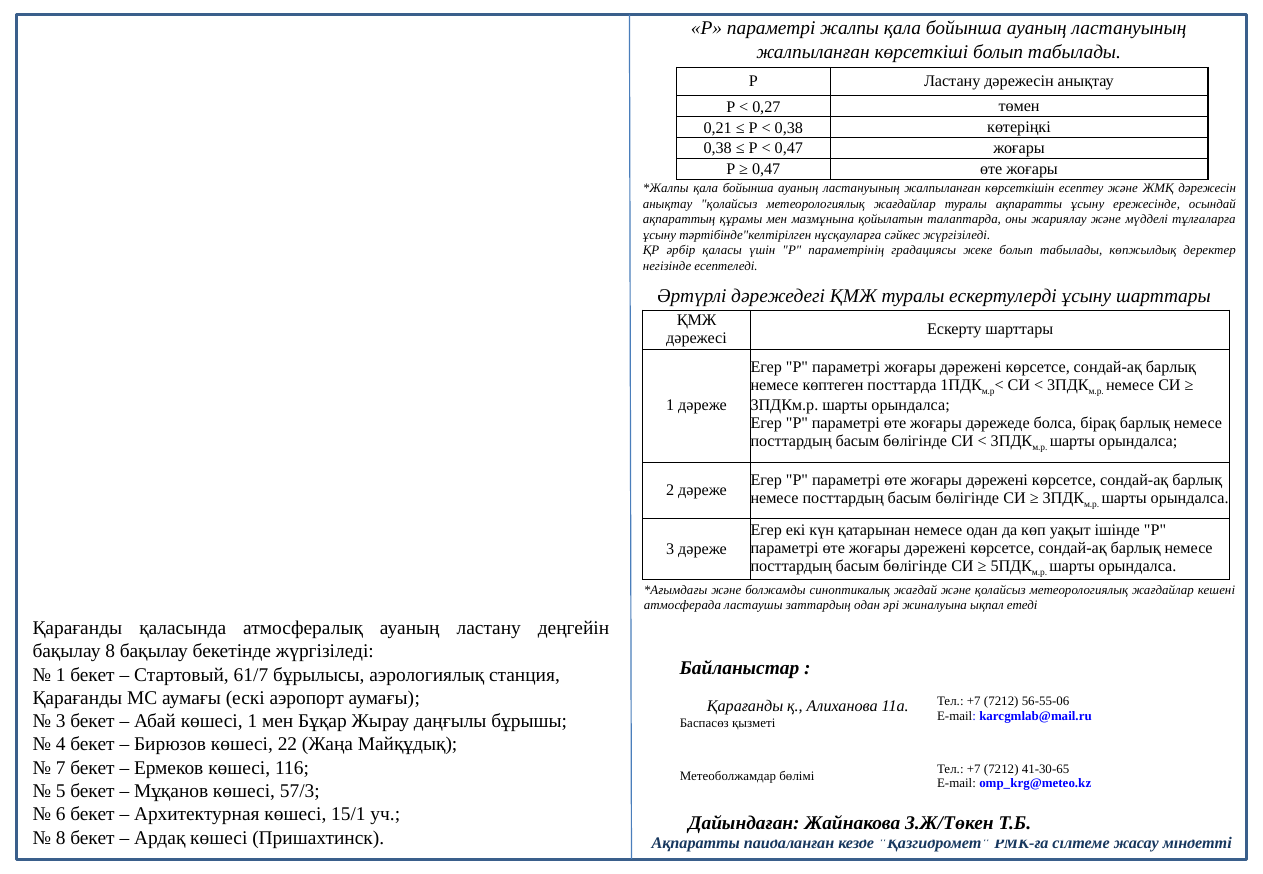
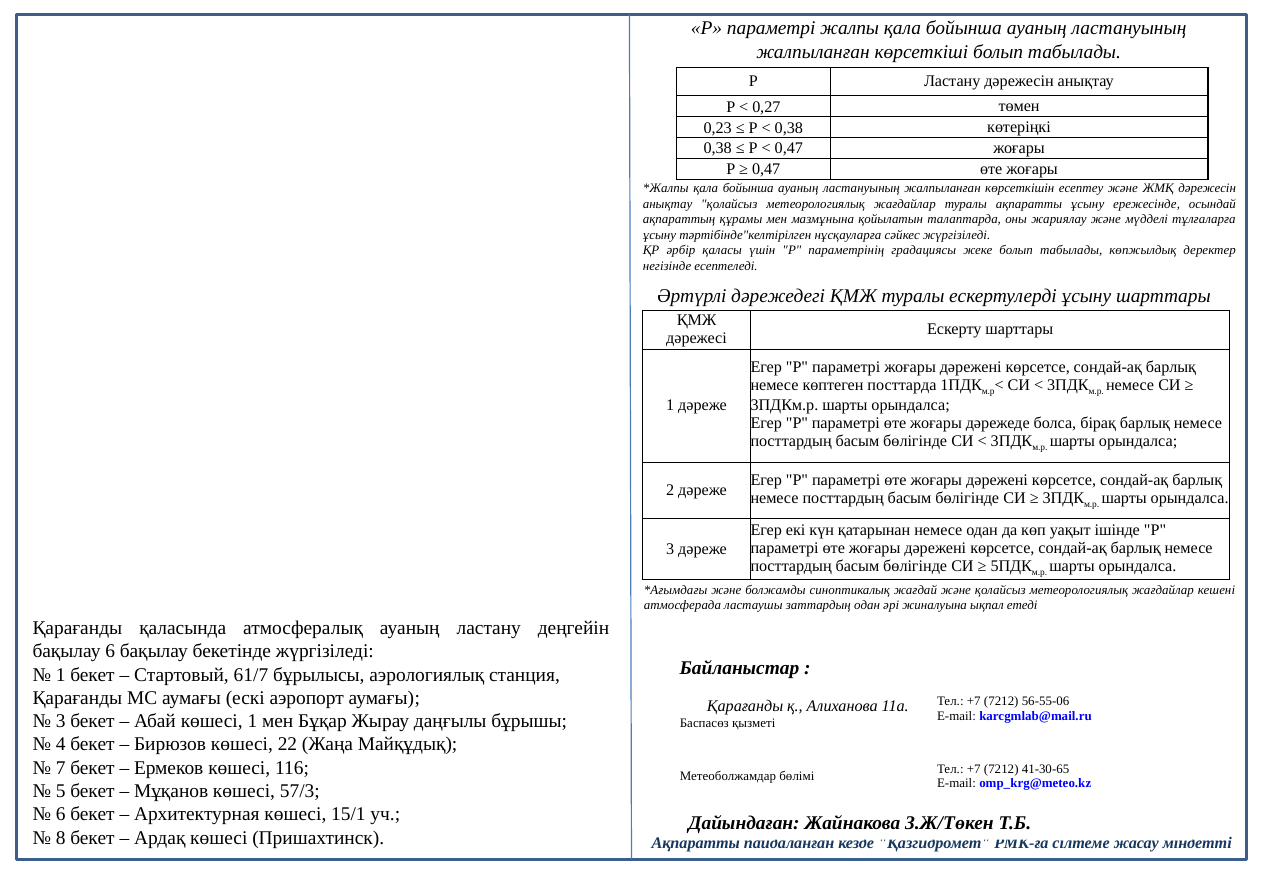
0,21: 0,21 -> 0,23
бақылау 8: 8 -> 6
